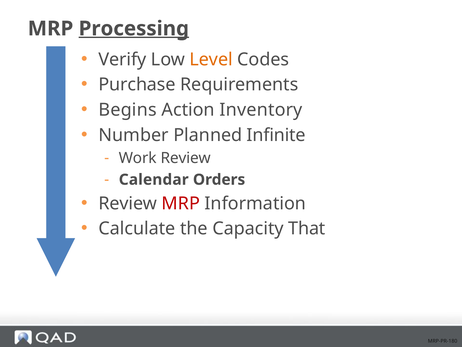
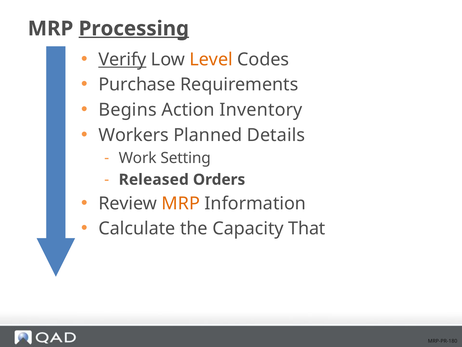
Verify underline: none -> present
Number: Number -> Workers
Infinite: Infinite -> Details
Work Review: Review -> Setting
Calendar: Calendar -> Released
MRP at (181, 203) colour: red -> orange
